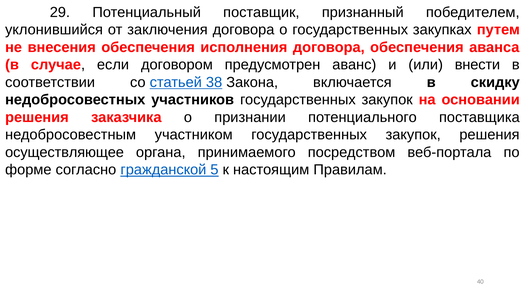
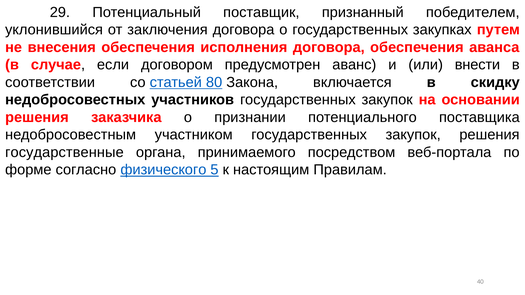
38: 38 -> 80
осуществляющее: осуществляющее -> государственные
гражданской: гражданской -> физического
